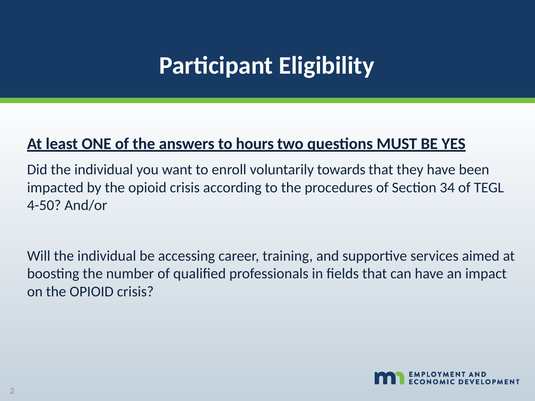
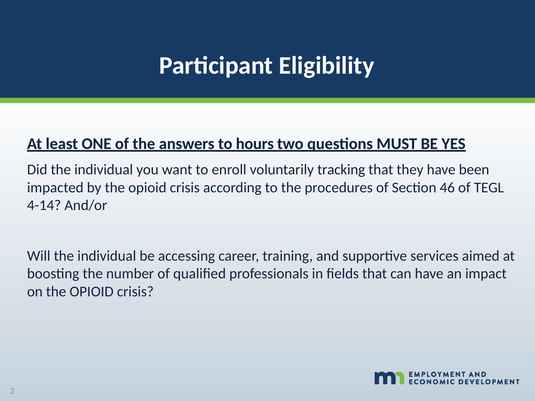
towards: towards -> tracking
34: 34 -> 46
4-50: 4-50 -> 4-14
